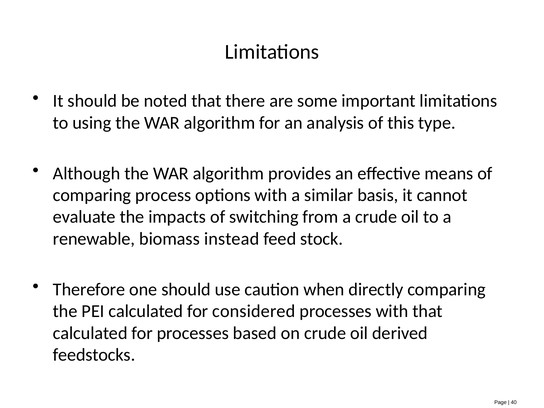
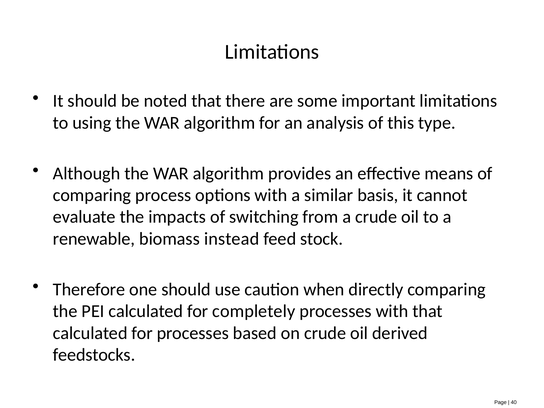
considered: considered -> completely
